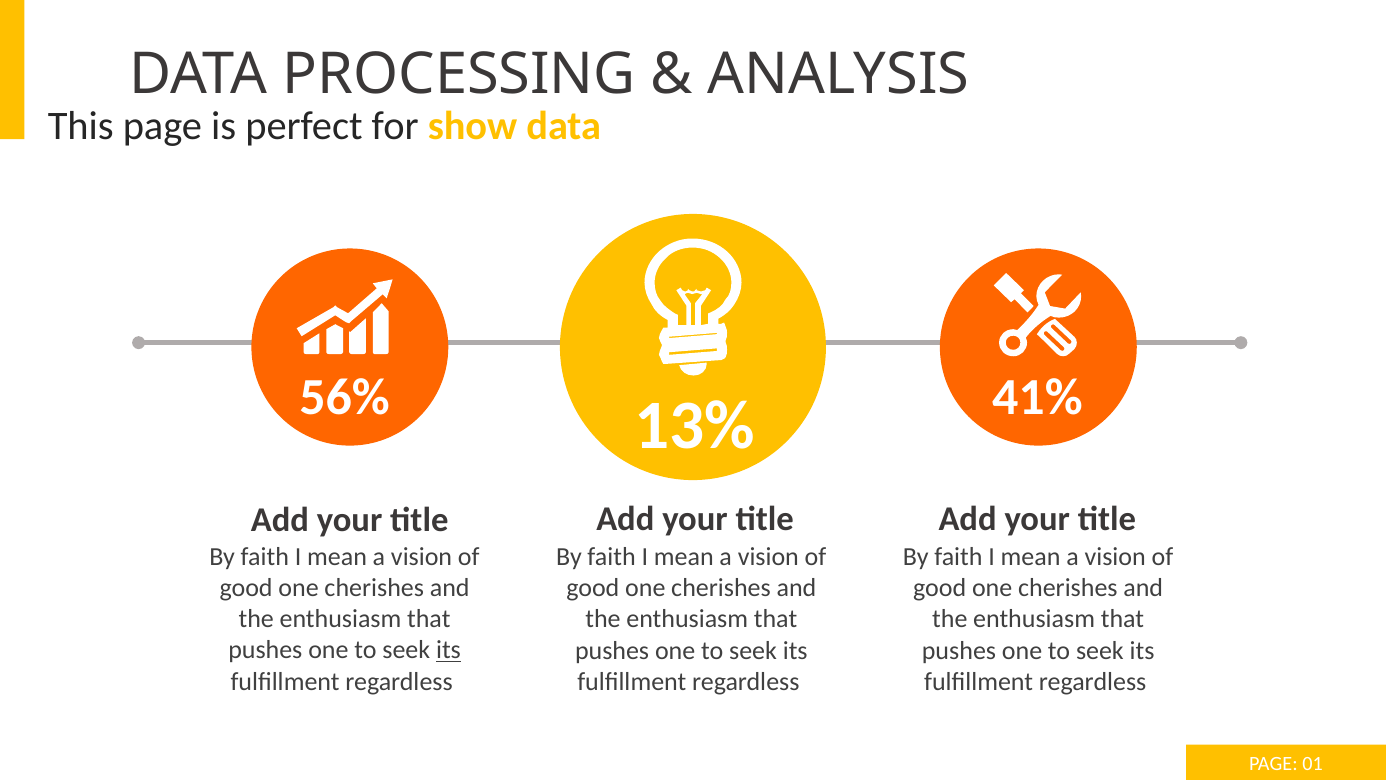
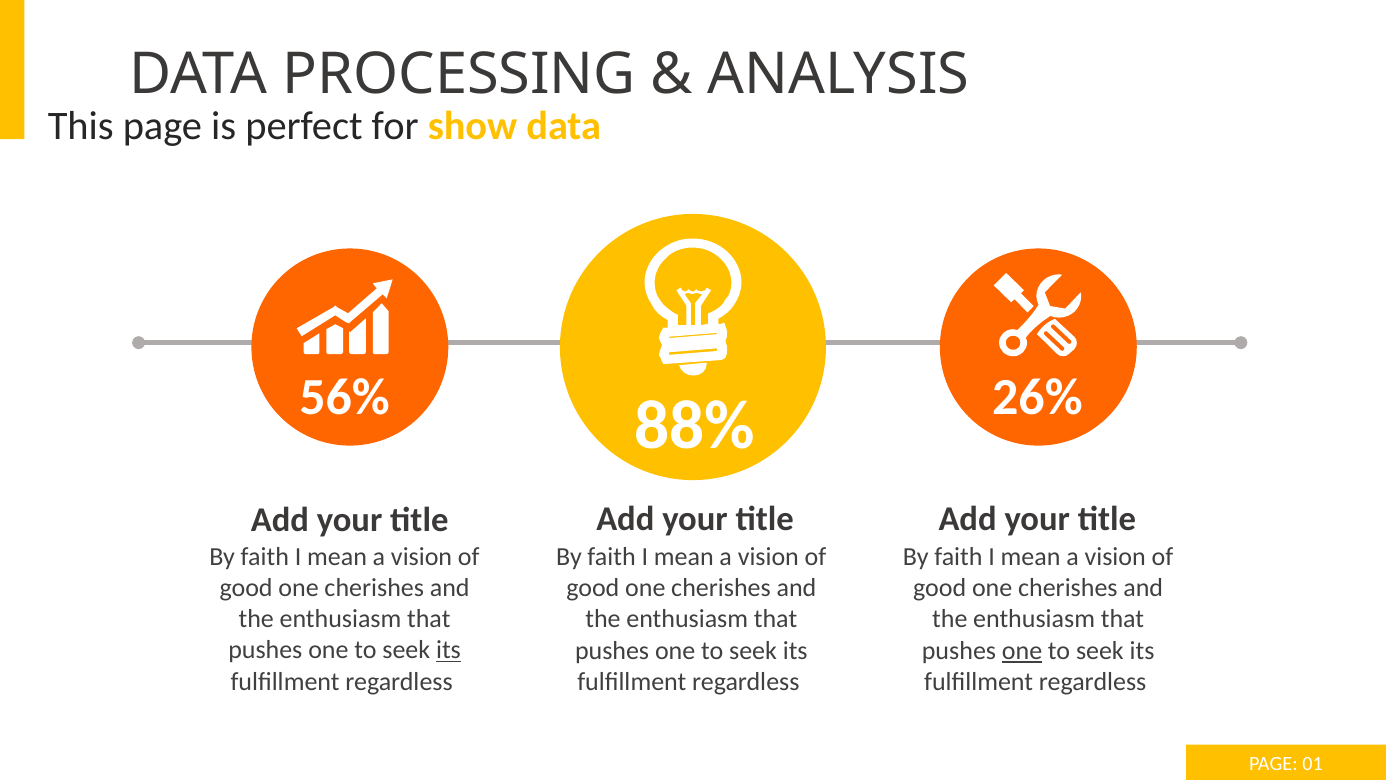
41%: 41% -> 26%
13%: 13% -> 88%
one at (1022, 650) underline: none -> present
